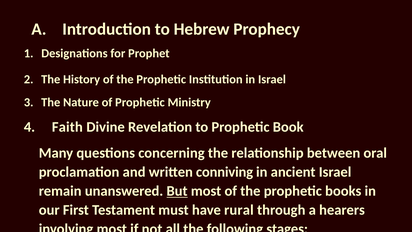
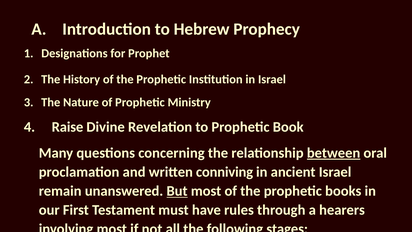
Faith: Faith -> Raise
between underline: none -> present
rural: rural -> rules
